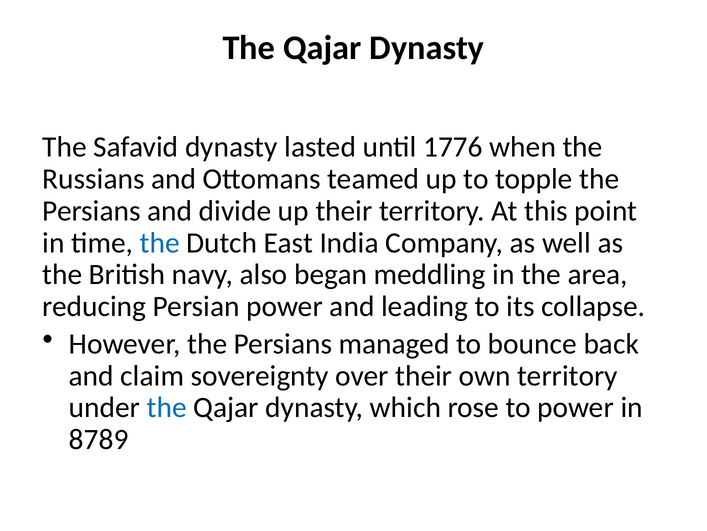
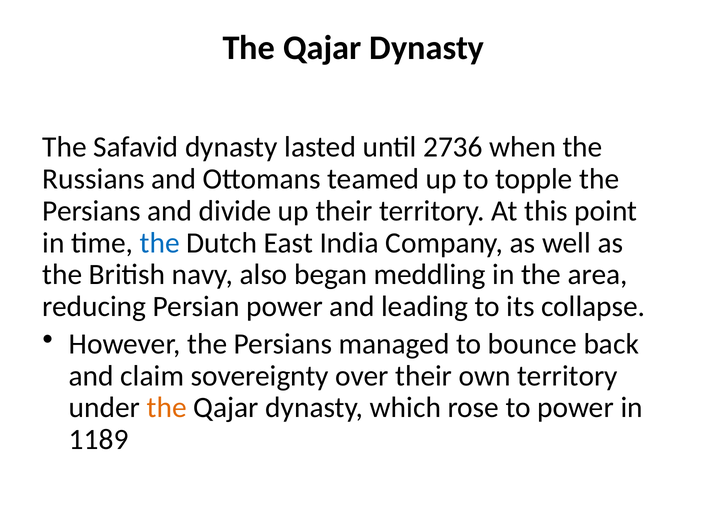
1776: 1776 -> 2736
the at (167, 407) colour: blue -> orange
8789: 8789 -> 1189
